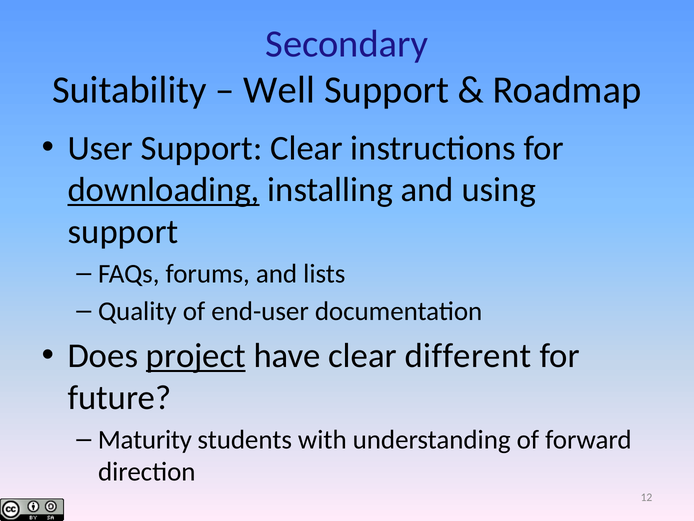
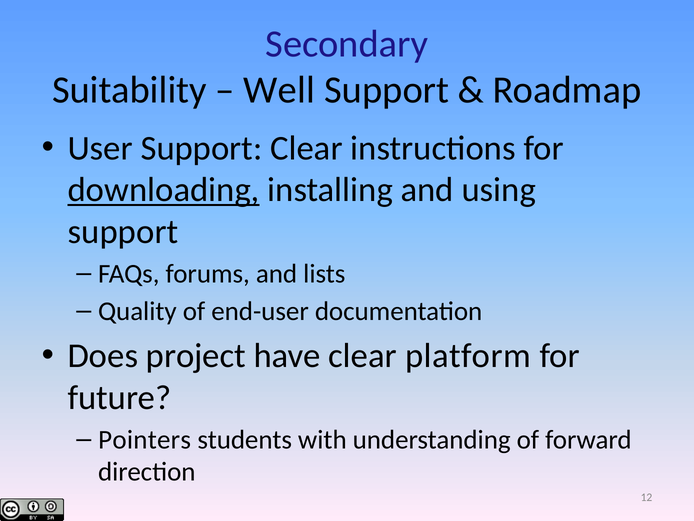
project underline: present -> none
different: different -> platform
Maturity: Maturity -> Pointers
